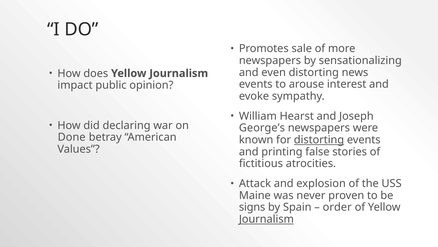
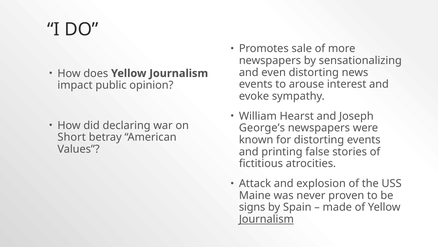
Done: Done -> Short
distorting at (319, 140) underline: present -> none
order: order -> made
